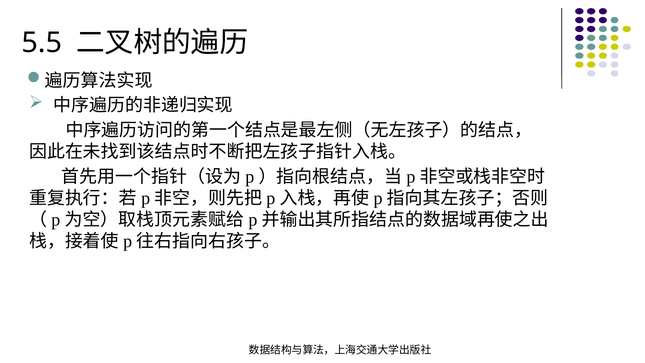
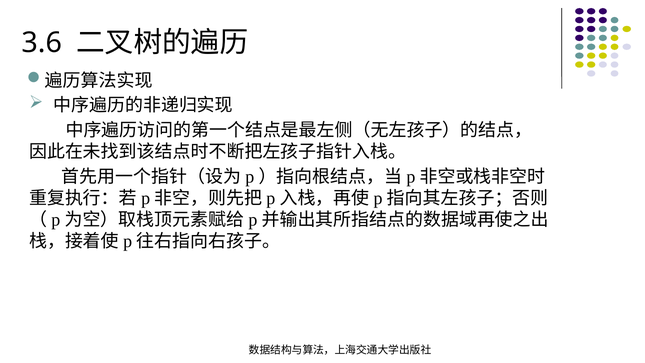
5.5: 5.5 -> 3.6
